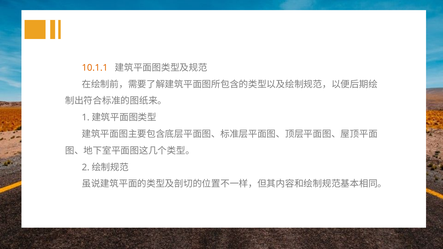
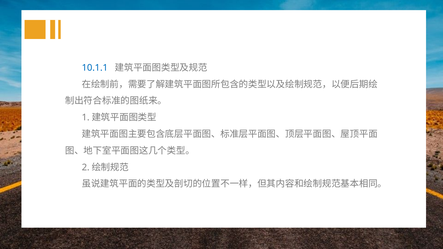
10.1.1 colour: orange -> blue
